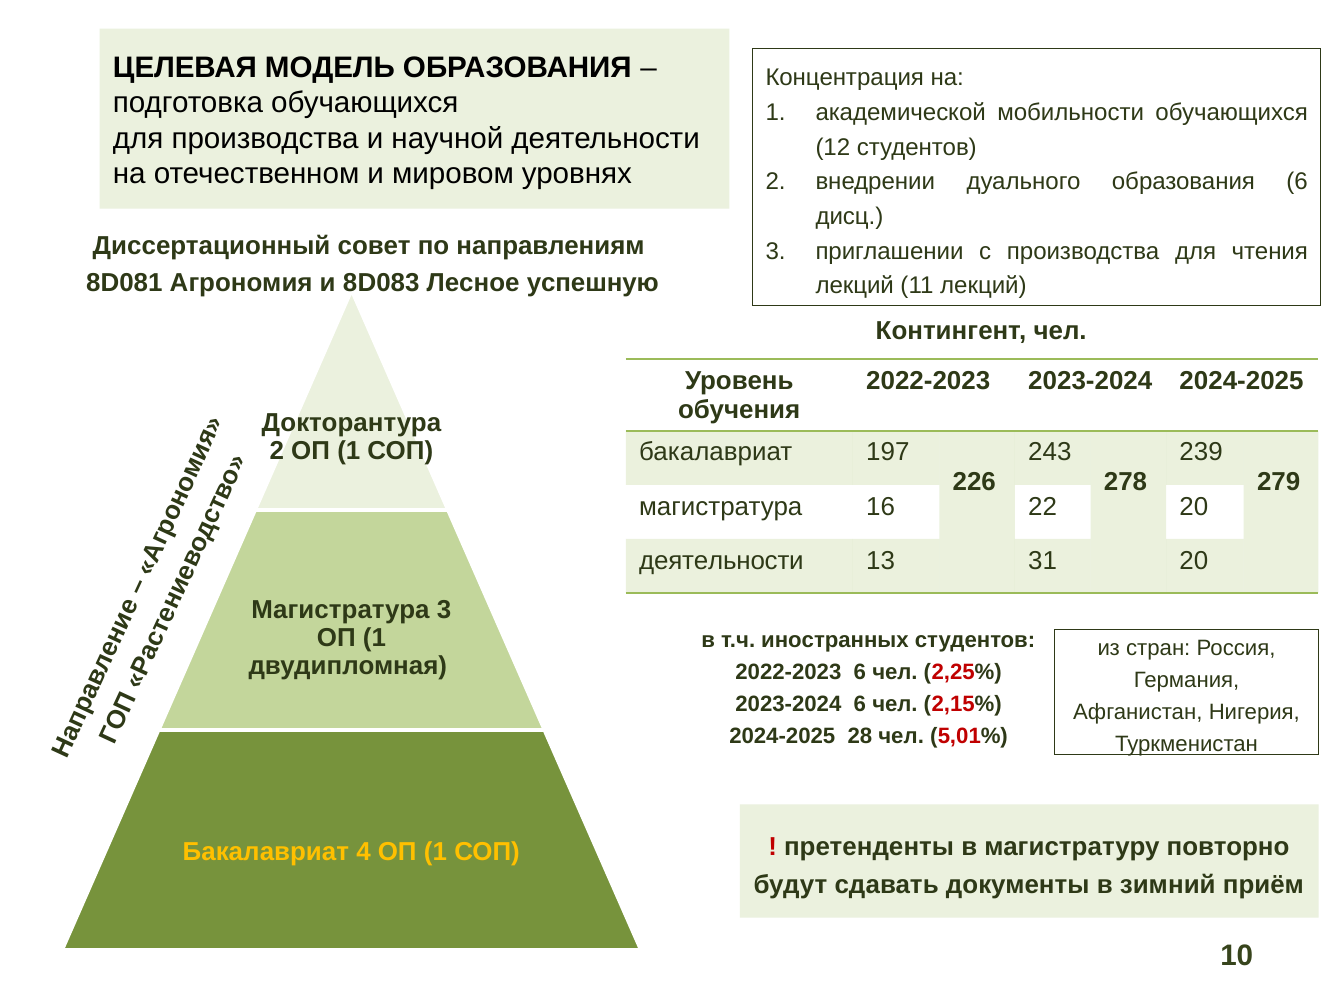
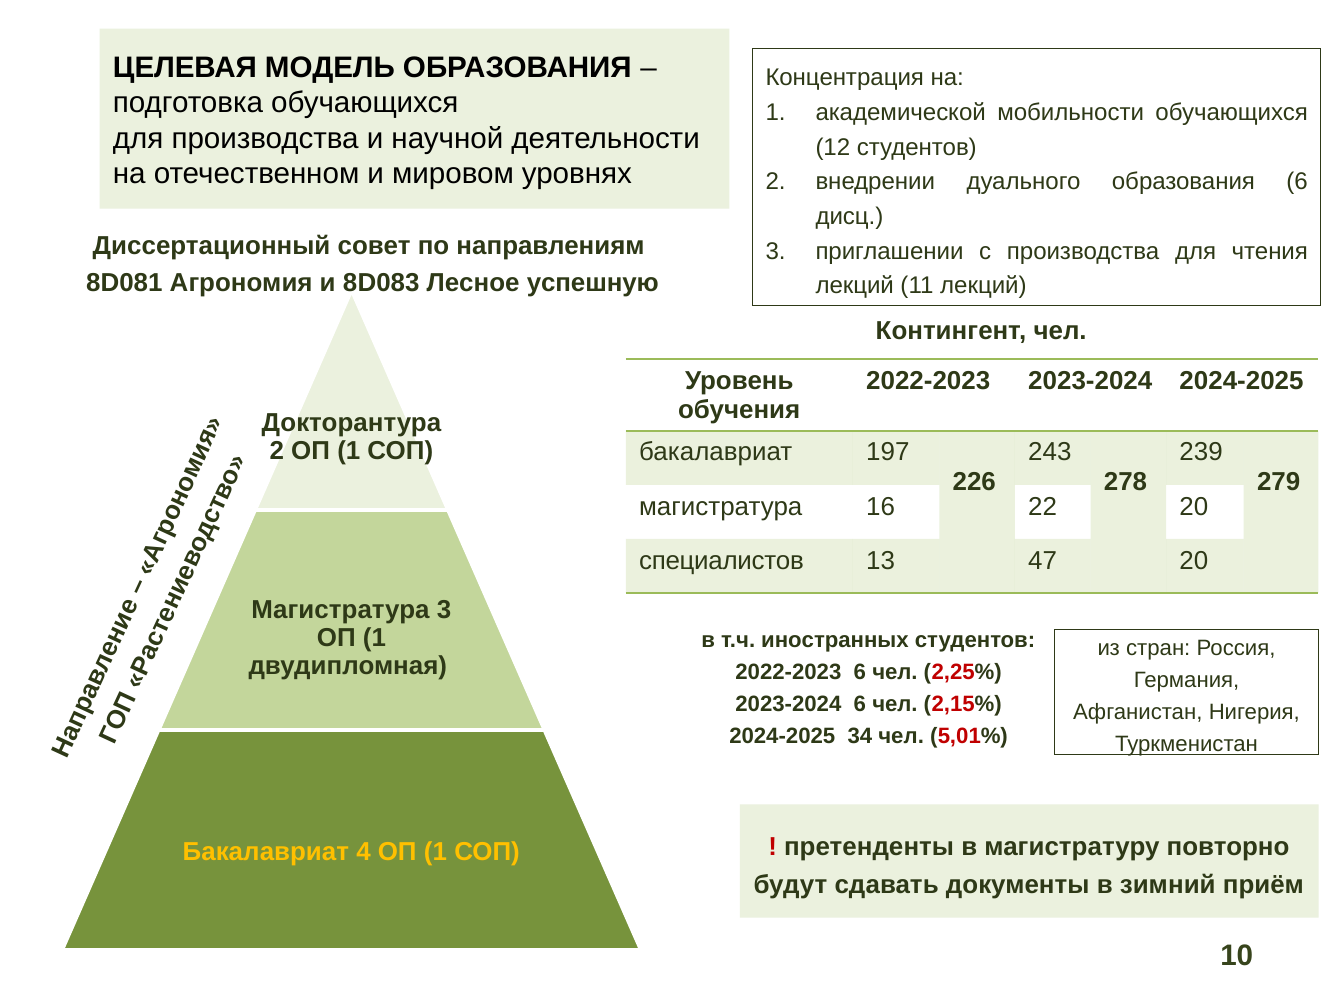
деятельности at (721, 560): деятельности -> специалистов
31: 31 -> 47
28: 28 -> 34
